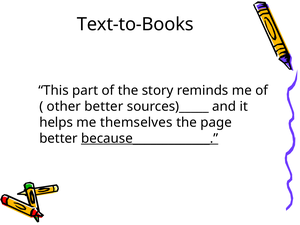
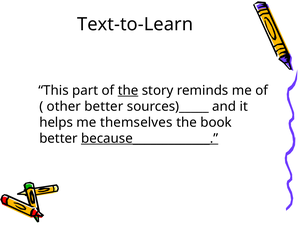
Text-to-Books: Text-to-Books -> Text-to-Learn
the at (128, 90) underline: none -> present
page: page -> book
